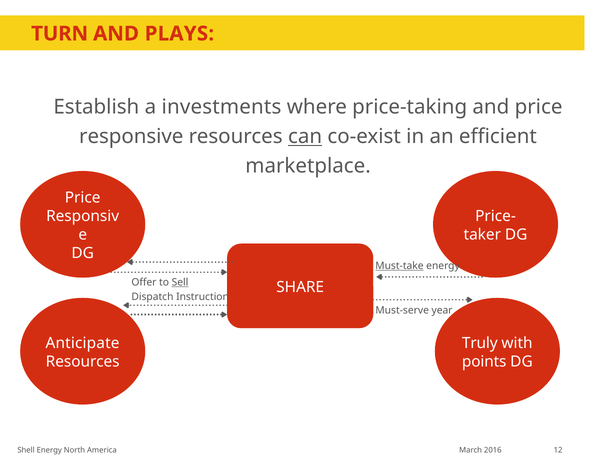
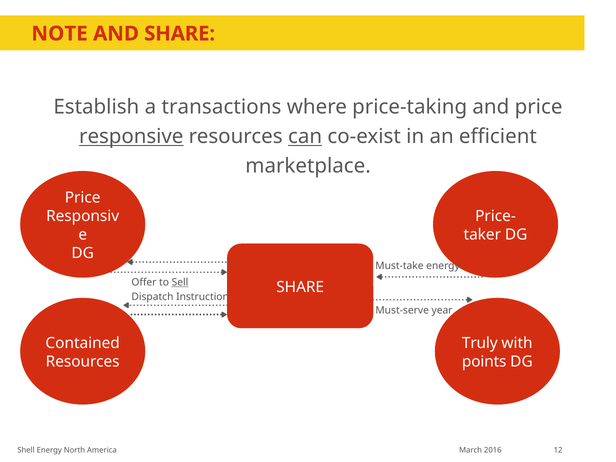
TURN: TURN -> NOTE
AND PLAYS: PLAYS -> SHARE
investments: investments -> transactions
responsive underline: none -> present
Must-take underline: present -> none
Anticipate: Anticipate -> Contained
